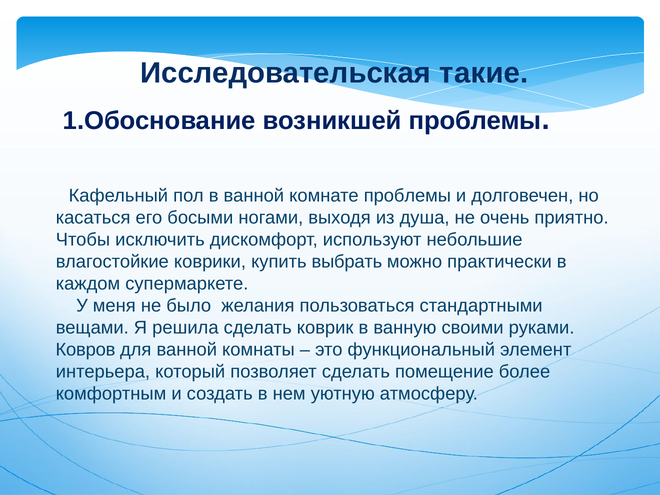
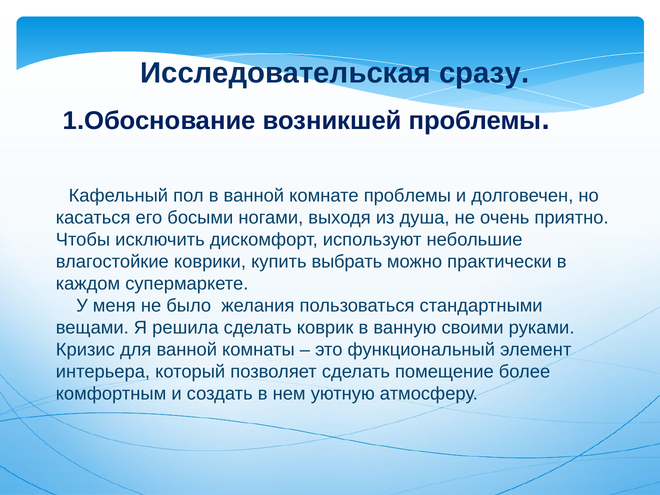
такие: такие -> сразу
Ковров: Ковров -> Кризис
